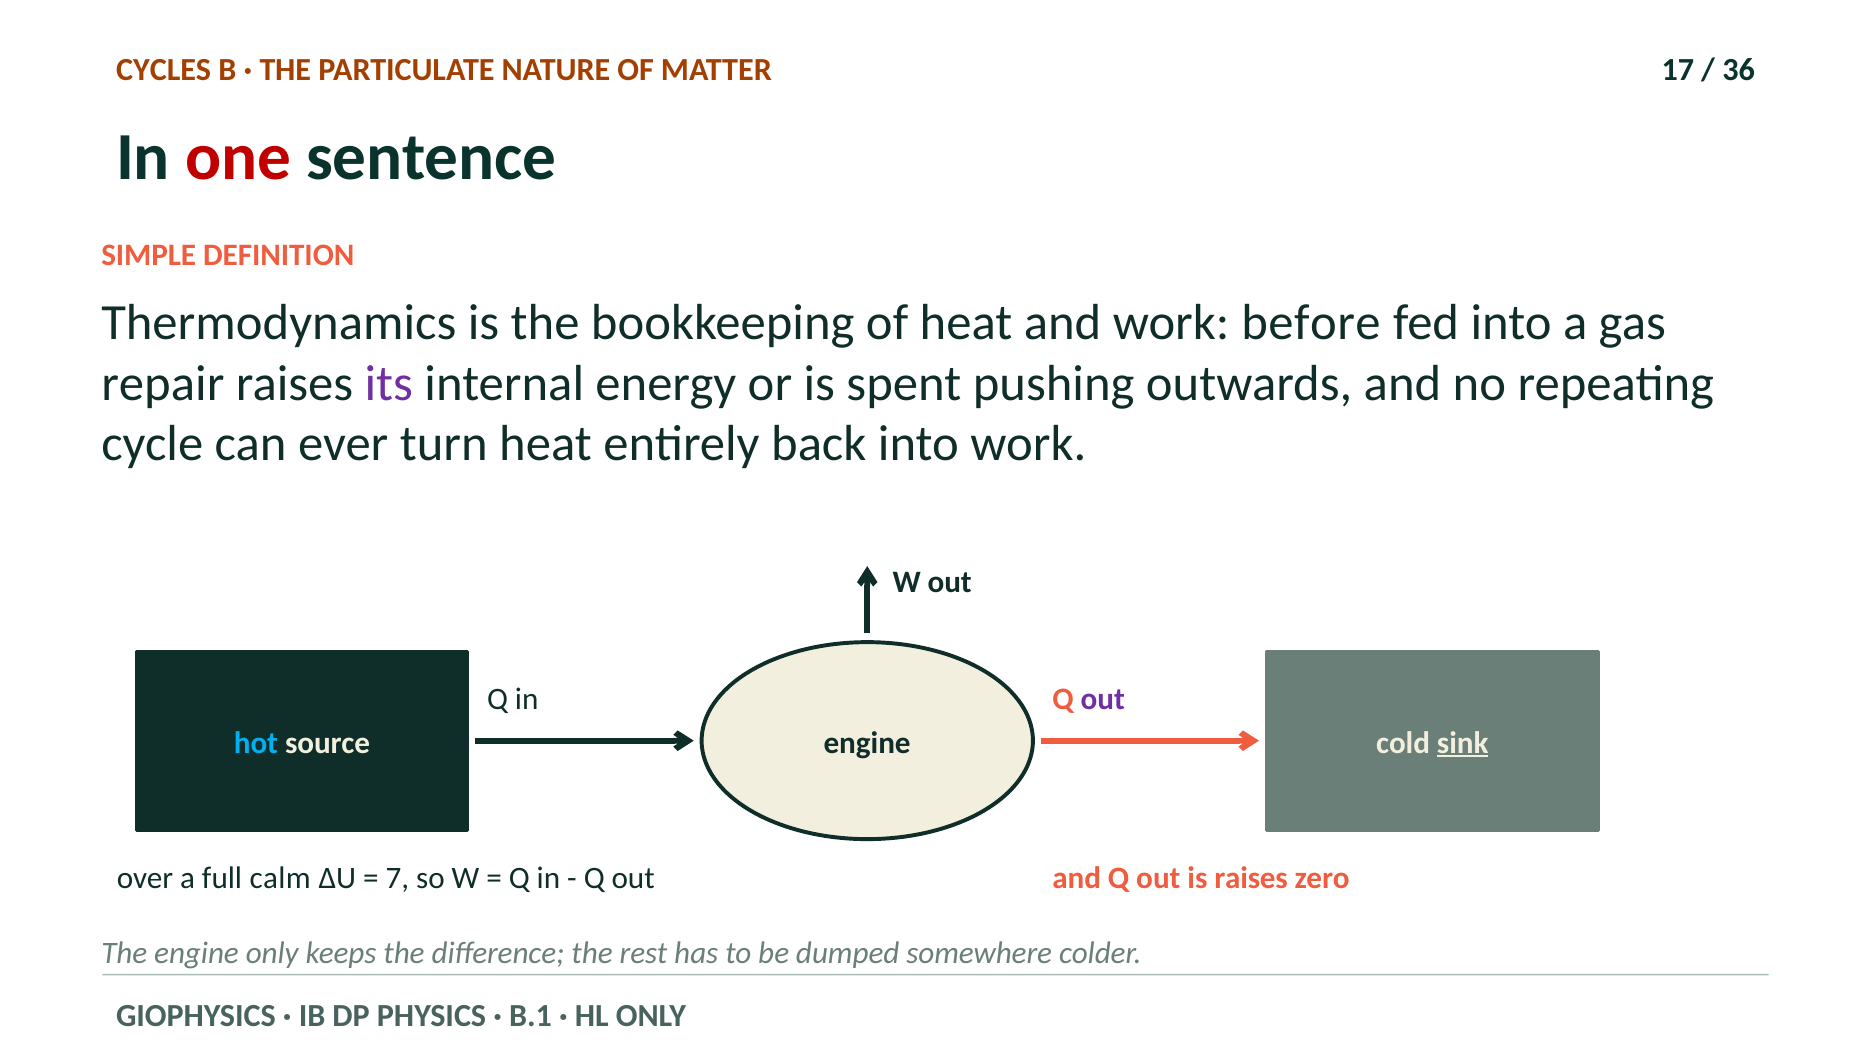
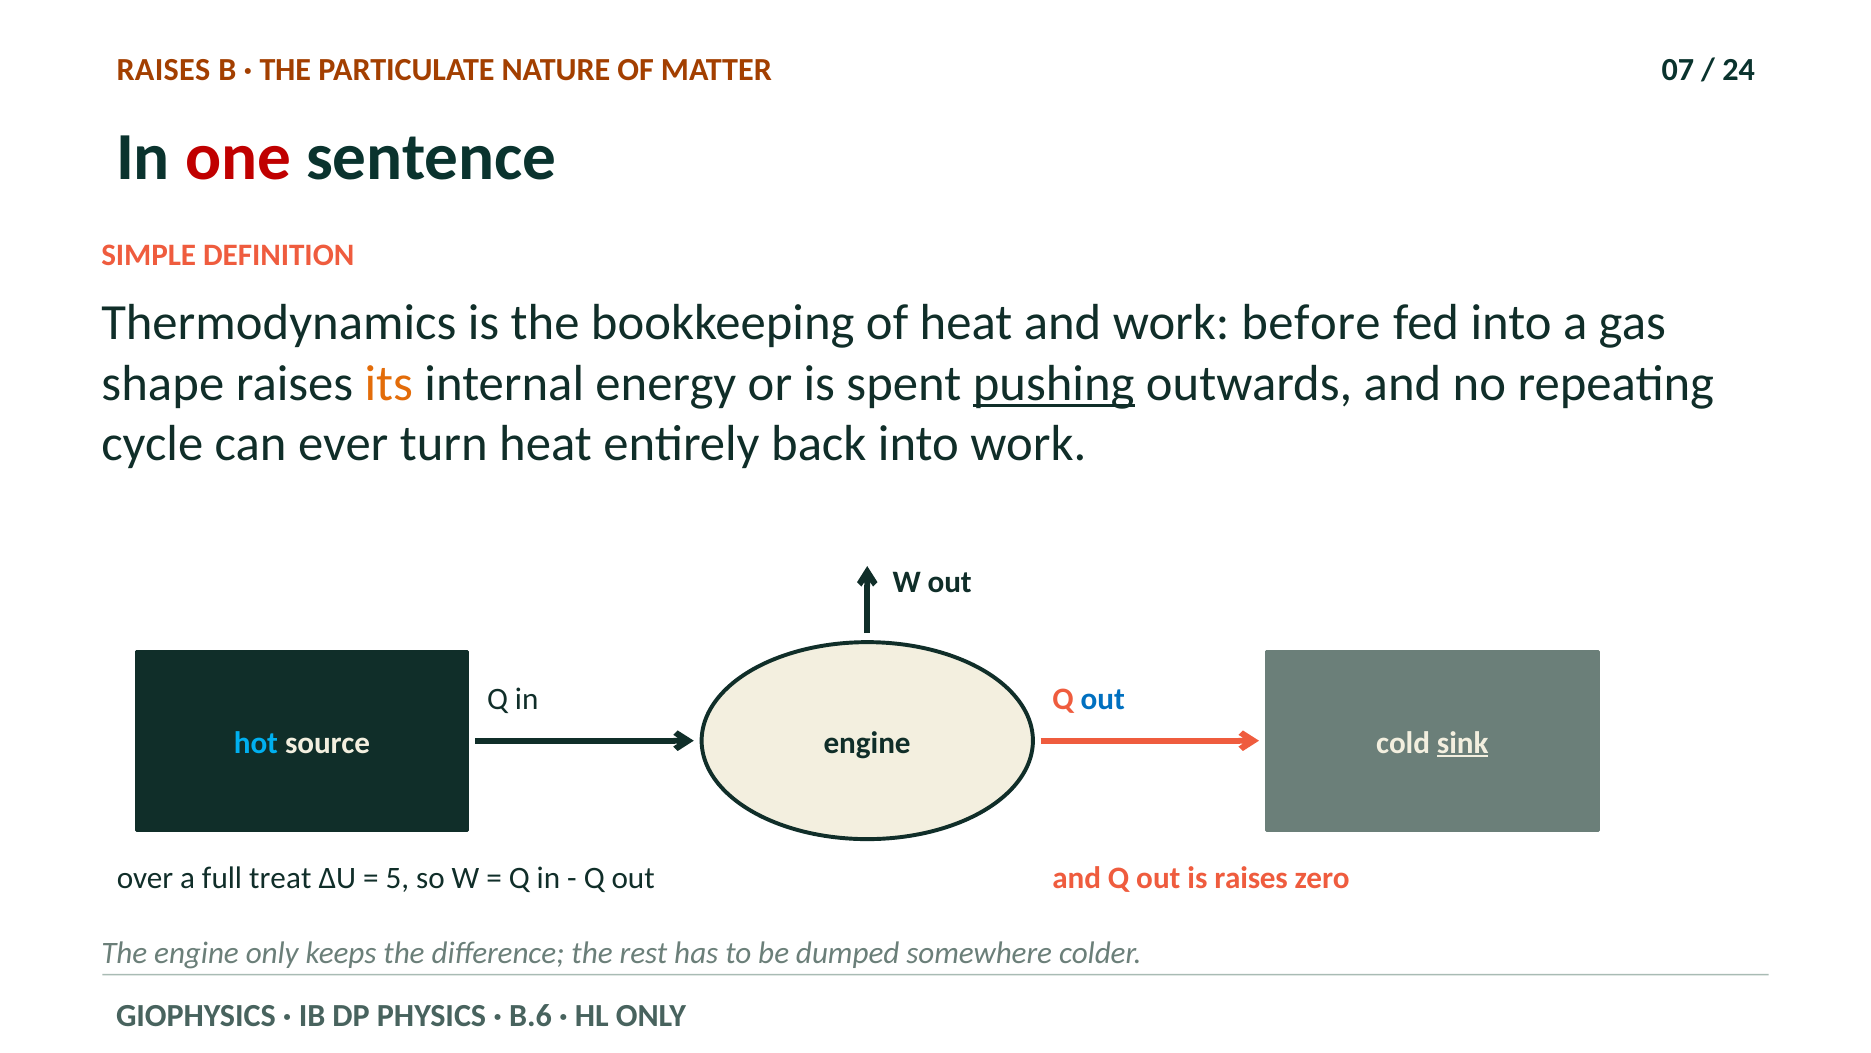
CYCLES at (164, 69): CYCLES -> RAISES
17: 17 -> 07
36: 36 -> 24
repair: repair -> shape
its colour: purple -> orange
pushing underline: none -> present
out at (1103, 699) colour: purple -> blue
calm: calm -> treat
7: 7 -> 5
B.1: B.1 -> B.6
